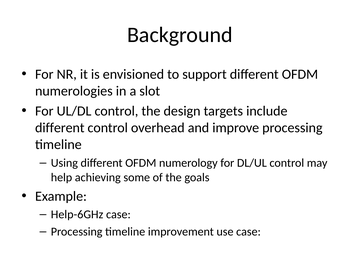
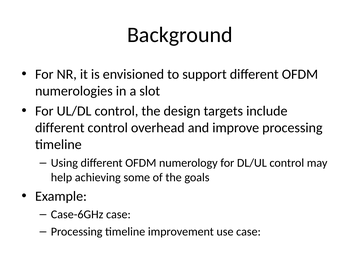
Help-6GHz: Help-6GHz -> Case-6GHz
